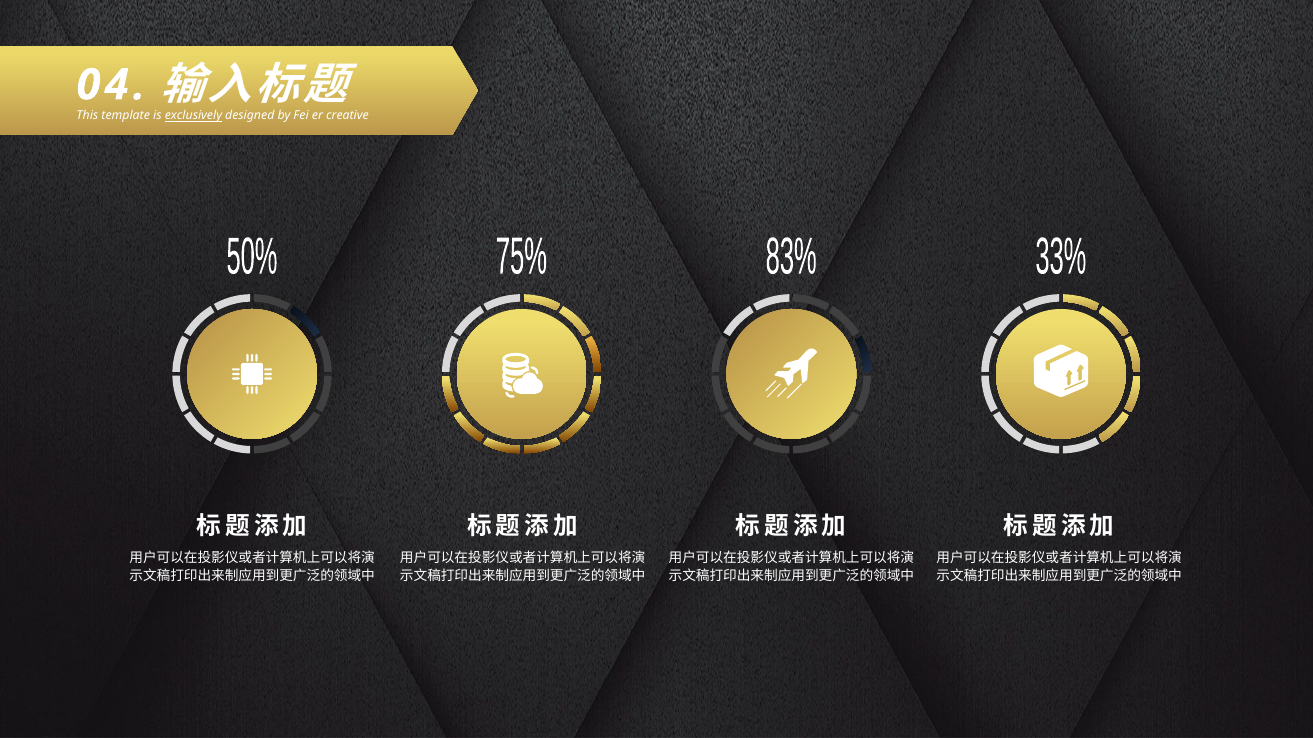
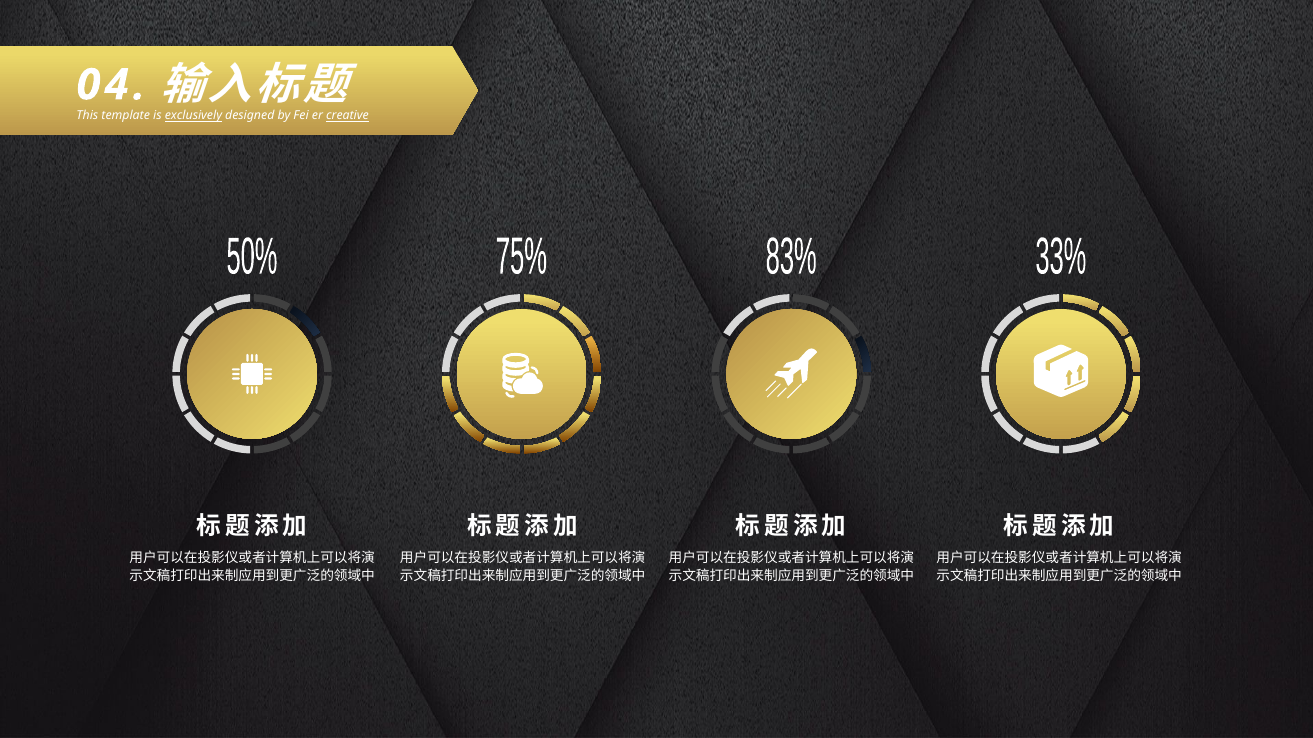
creative underline: none -> present
